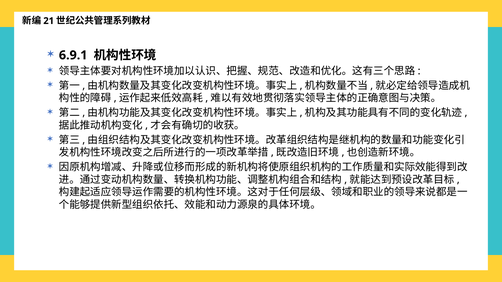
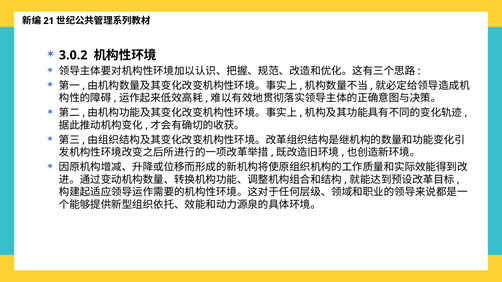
6.9.1: 6.9.1 -> 3.0.2
